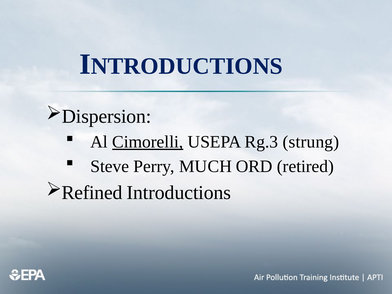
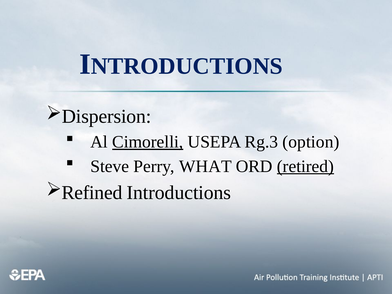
strung: strung -> option
MUCH: MUCH -> WHAT
retired underline: none -> present
